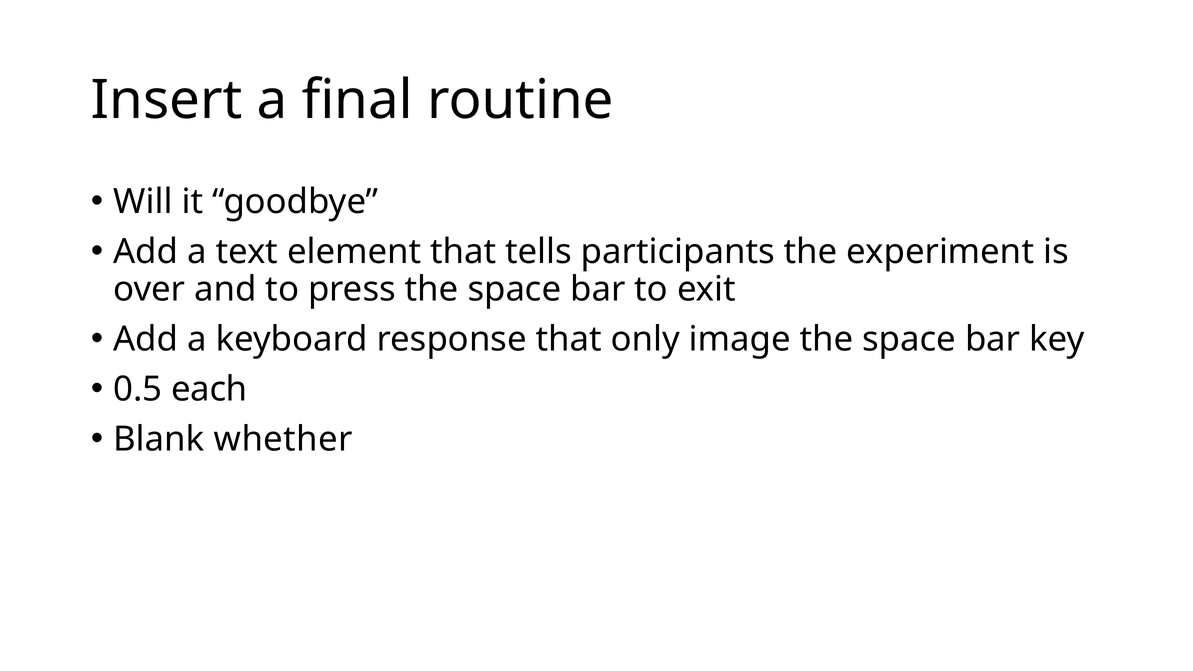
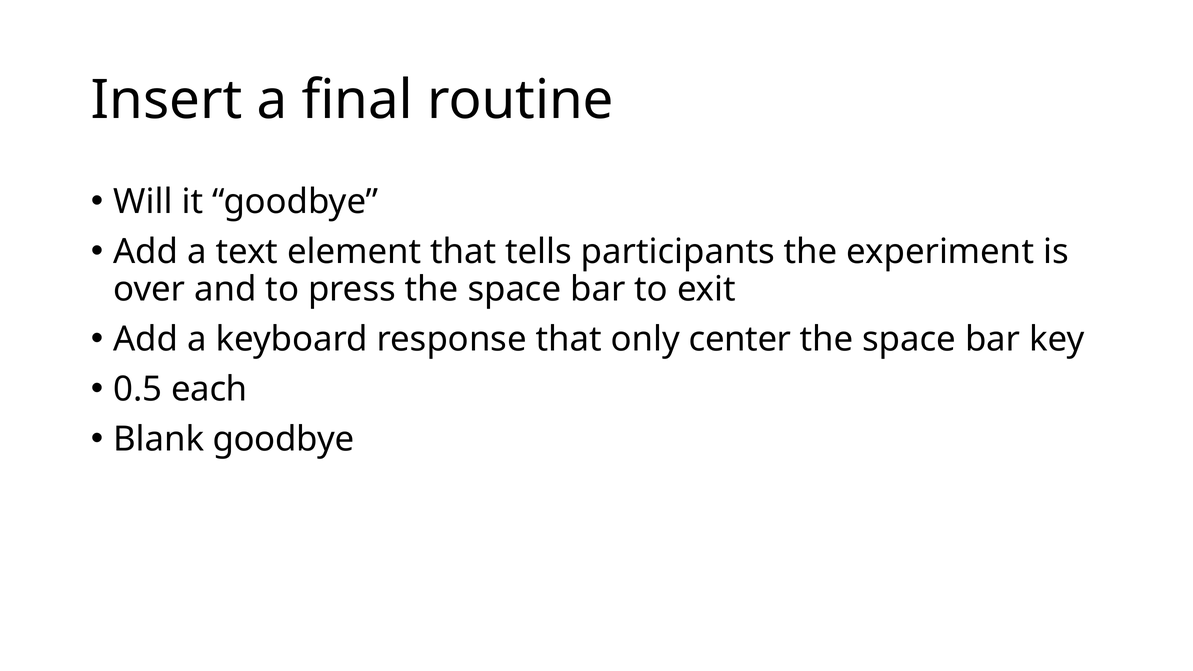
image: image -> center
Blank whether: whether -> goodbye
